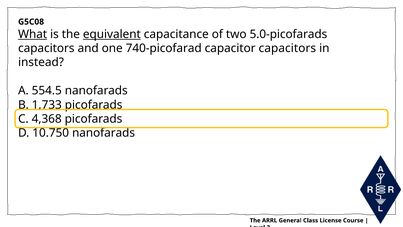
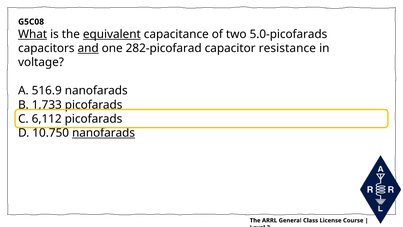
and underline: none -> present
740-picofarad: 740-picofarad -> 282-picofarad
capacitor capacitors: capacitors -> resistance
instead: instead -> voltage
554.5: 554.5 -> 516.9
4,368: 4,368 -> 6,112
nanofarads at (104, 133) underline: none -> present
